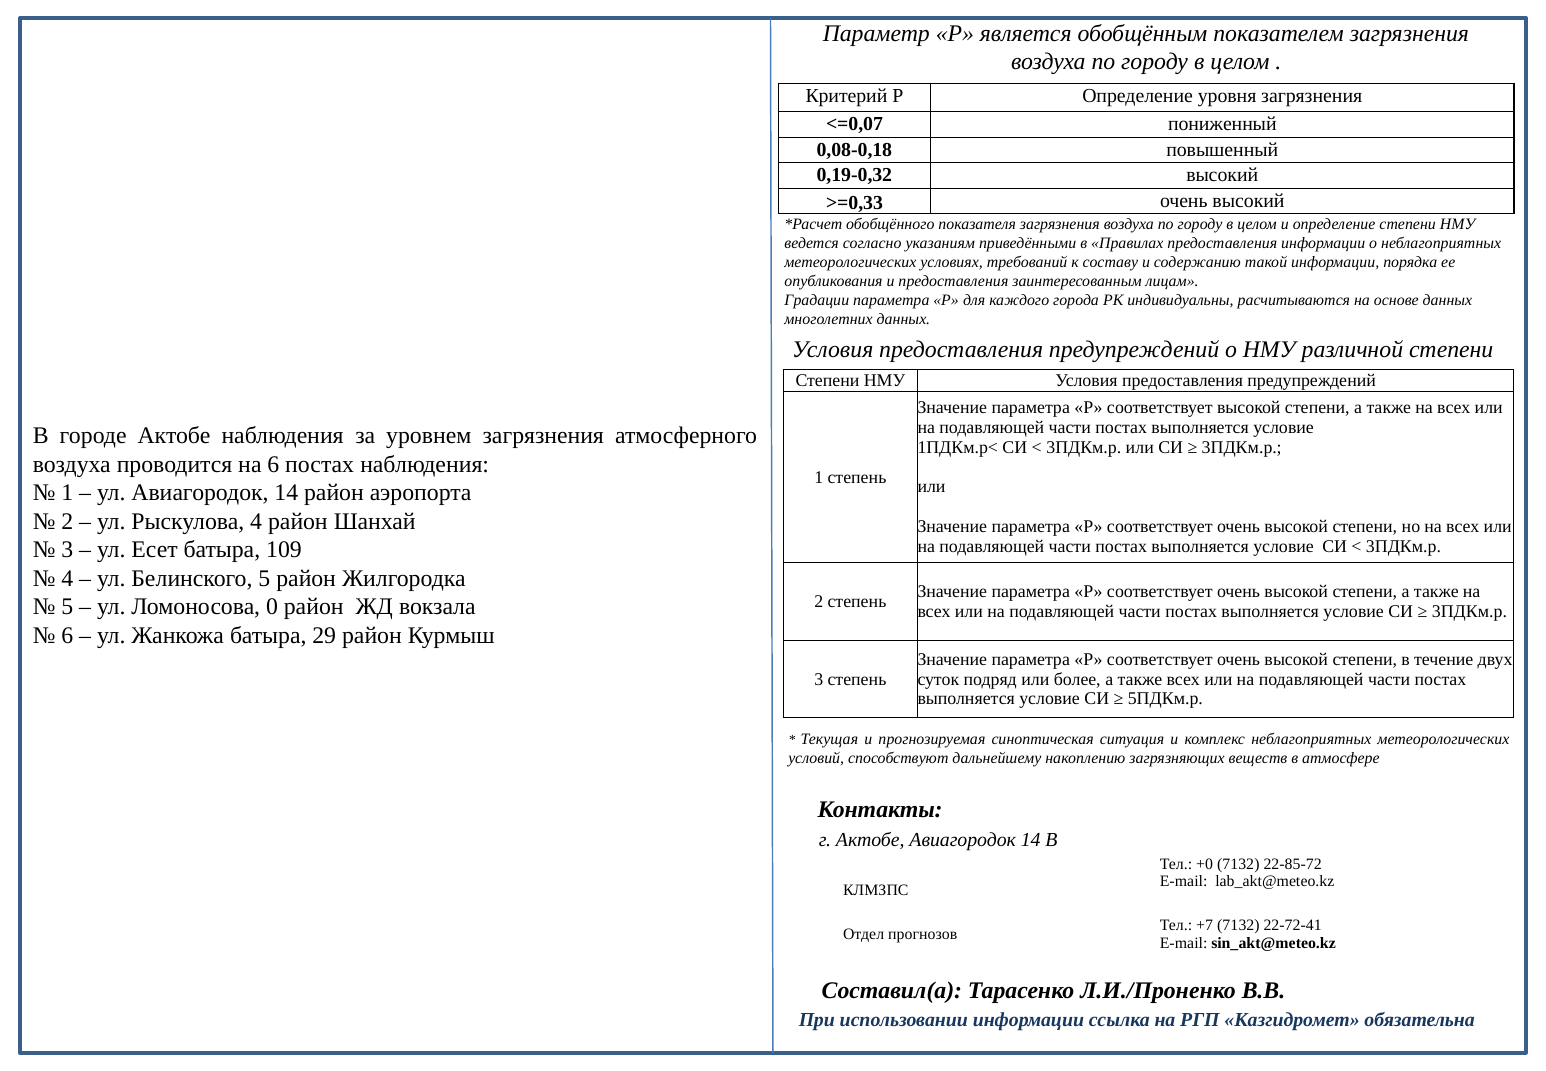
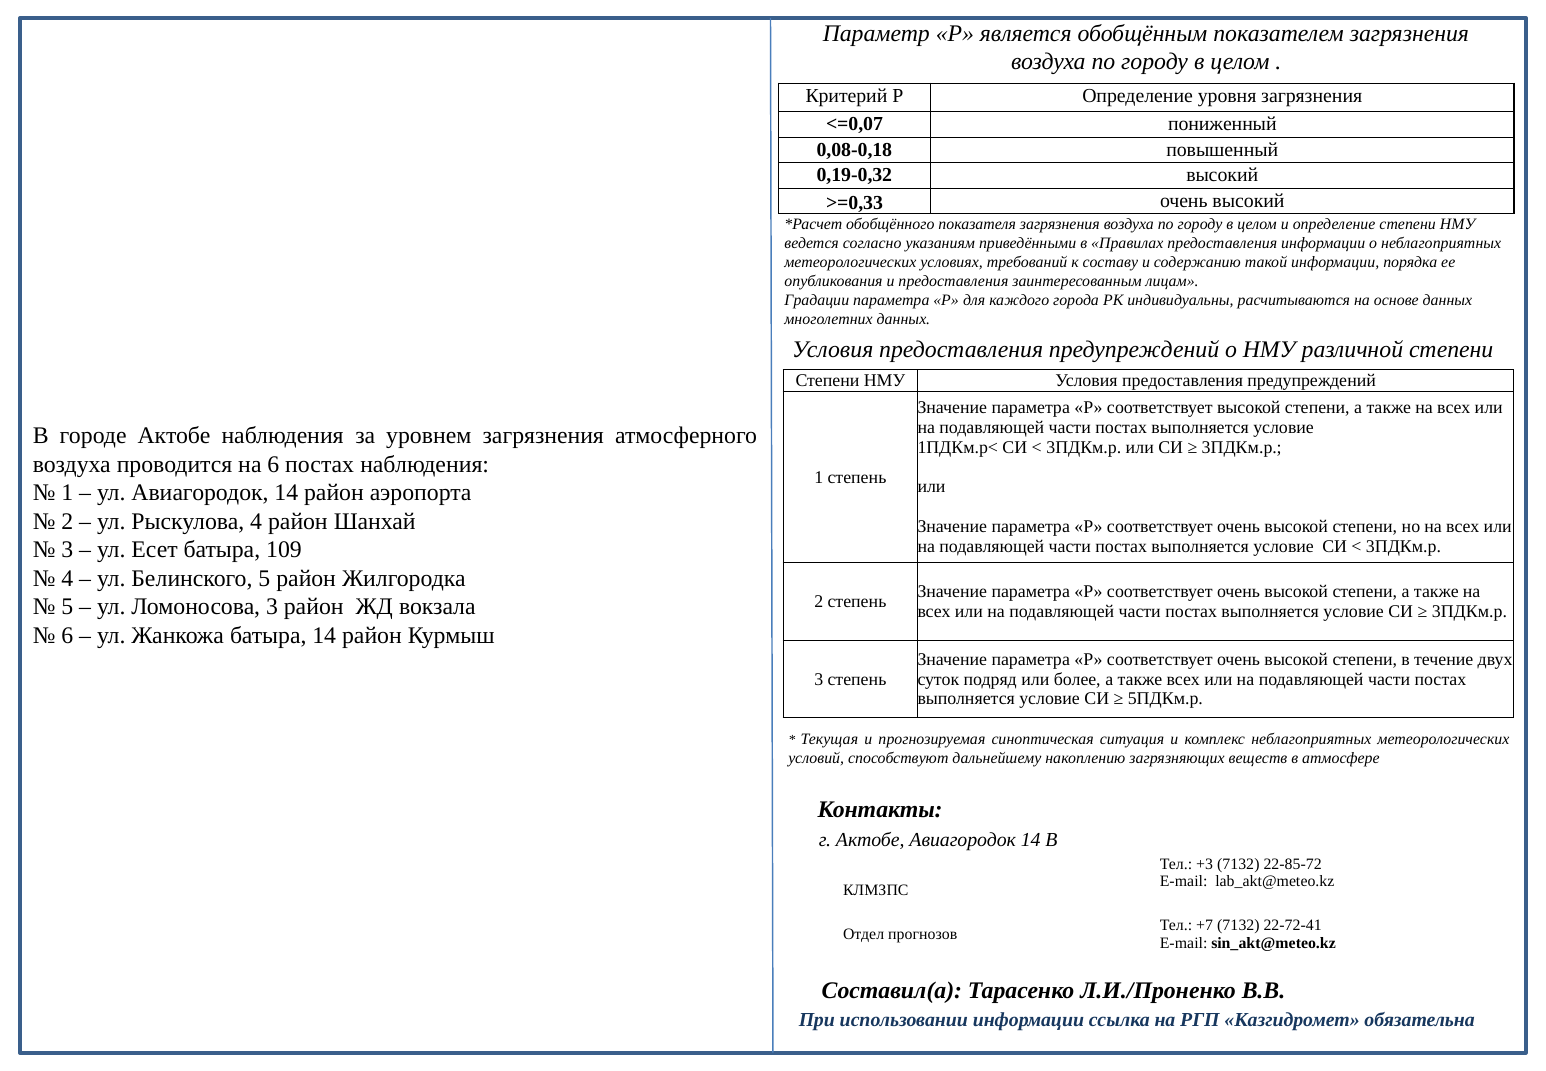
Ломоносова 0: 0 -> 3
батыра 29: 29 -> 14
+0: +0 -> +3
